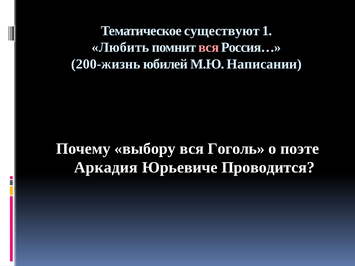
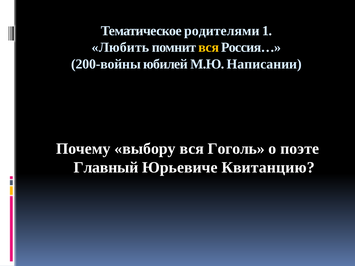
существуют: существуют -> родителями
вся at (209, 47) colour: pink -> yellow
200-жизнь: 200-жизнь -> 200-войны
Аркадия: Аркадия -> Главный
Проводится: Проводится -> Квитанцию
